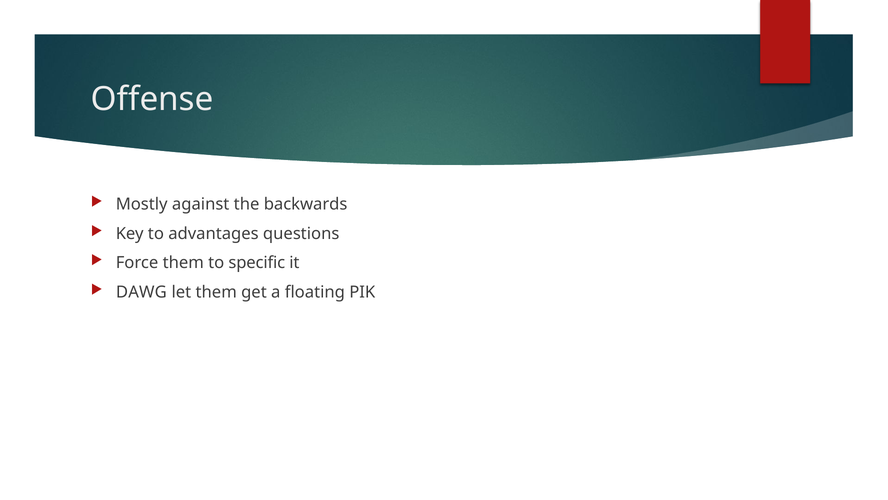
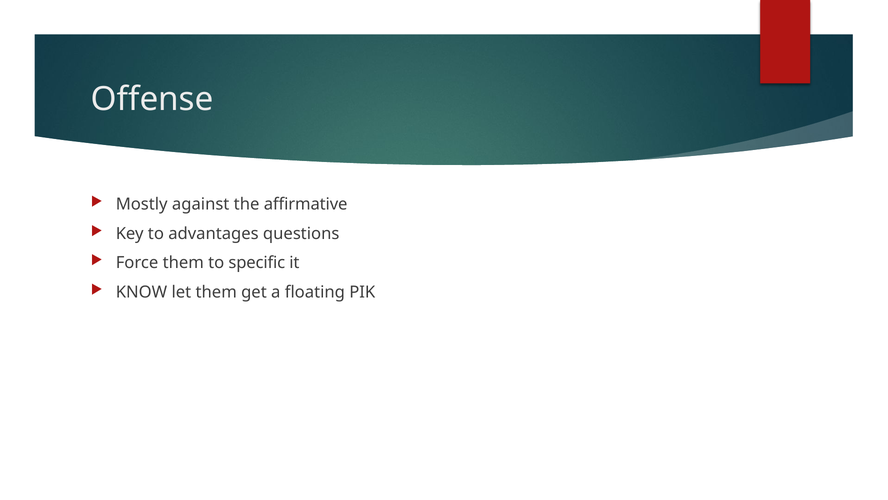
backwards: backwards -> affirmative
DAWG: DAWG -> KNOW
